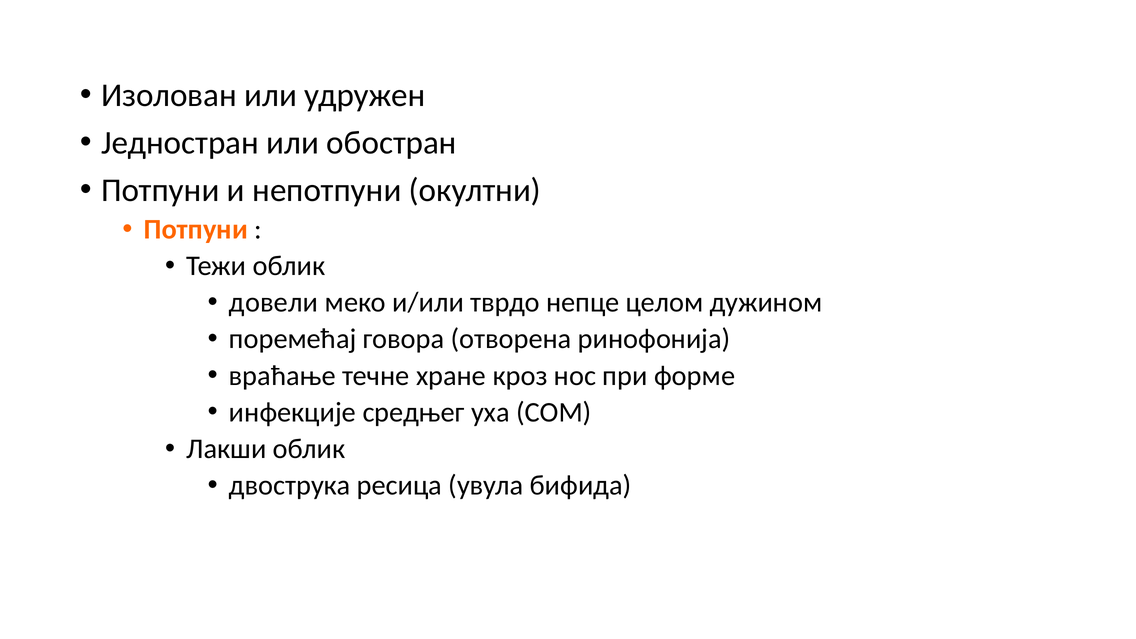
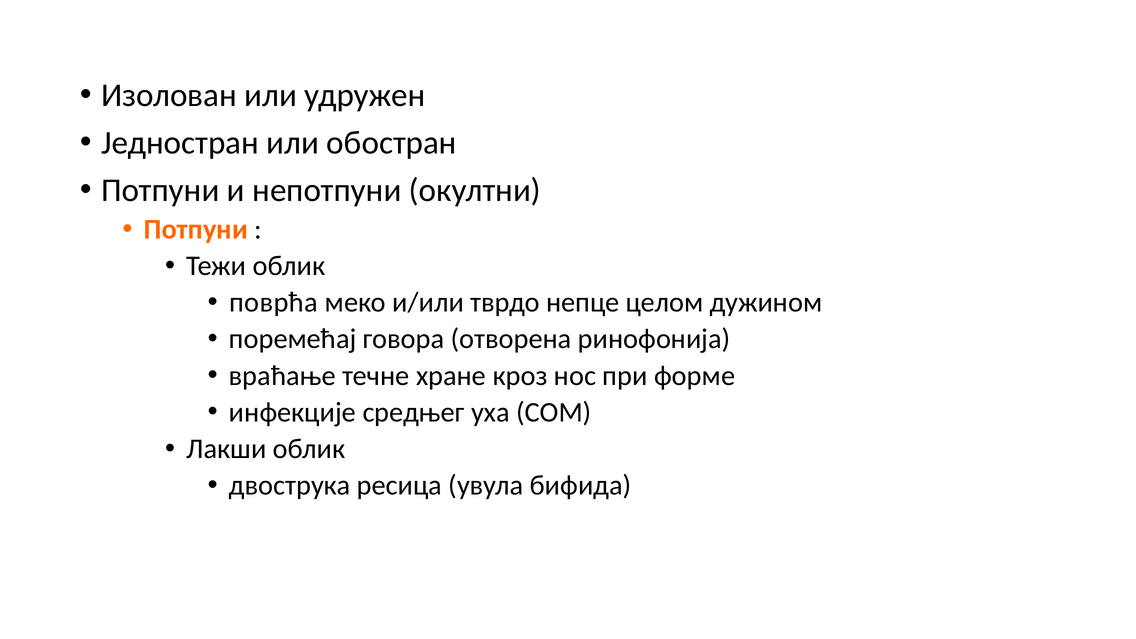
довели: довели -> поврћа
